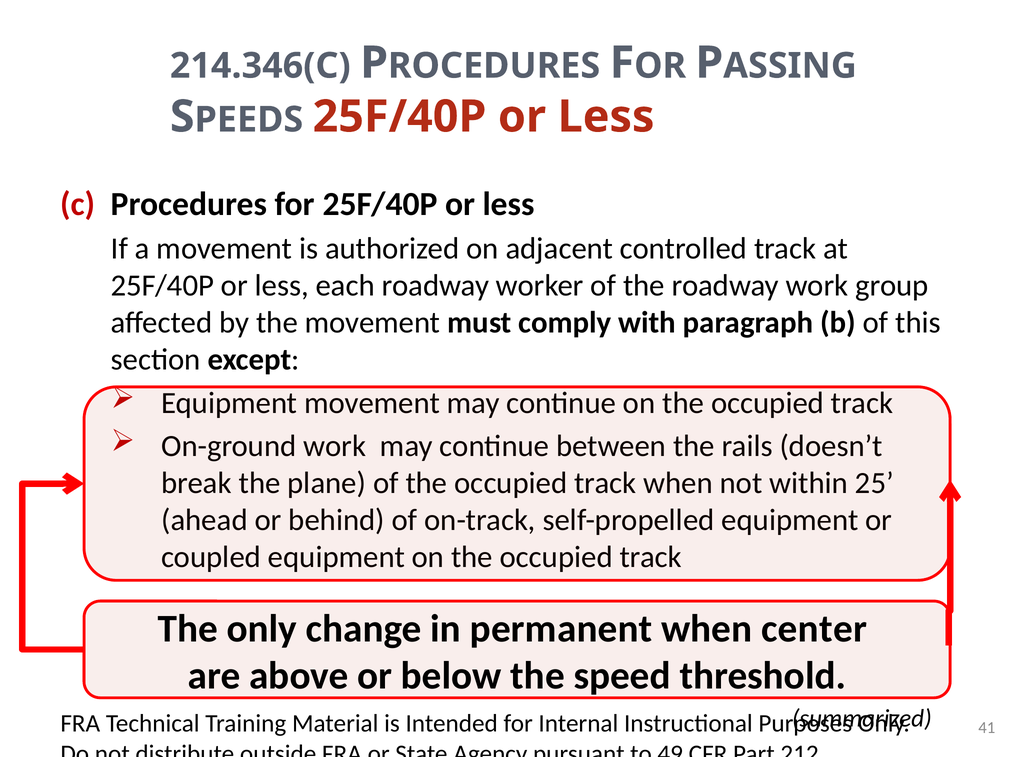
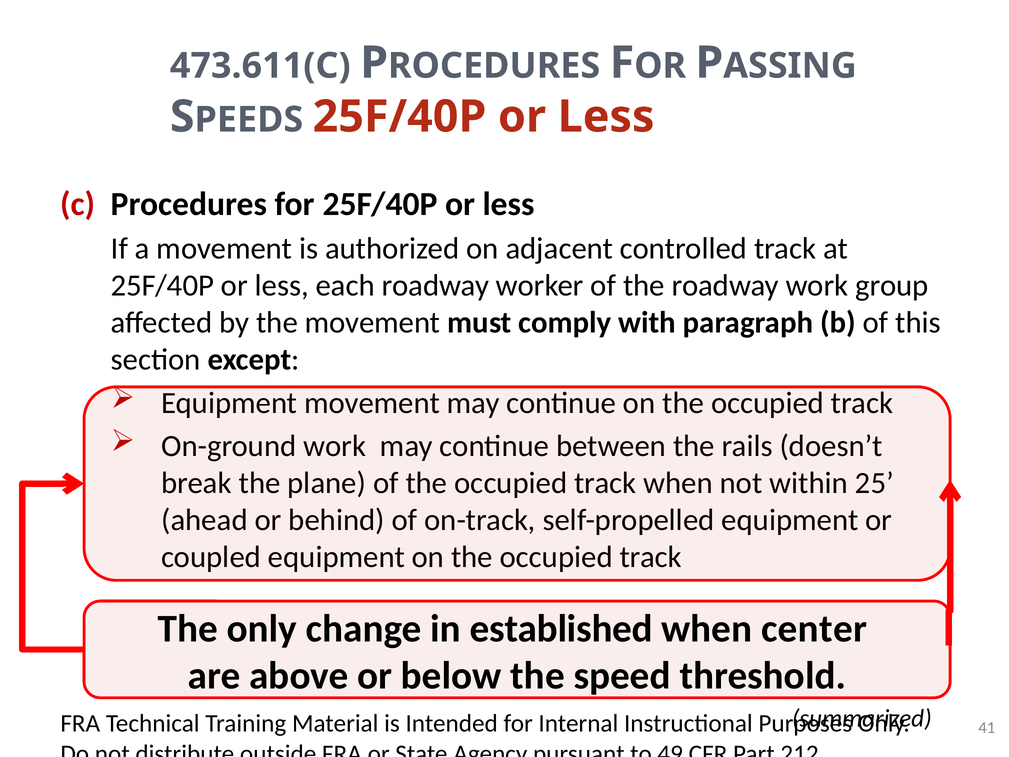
214.346(C: 214.346(C -> 473.611(C
permanent: permanent -> established
